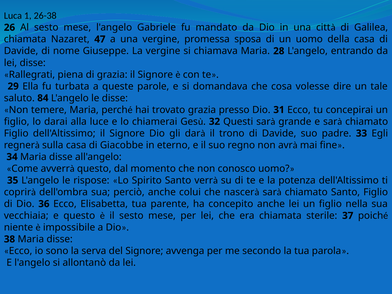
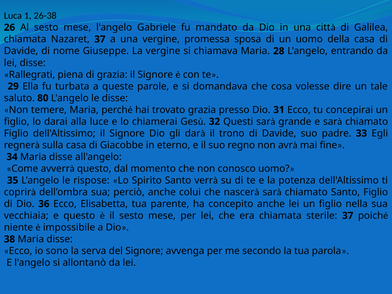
Nazaret 47: 47 -> 37
84: 84 -> 80
